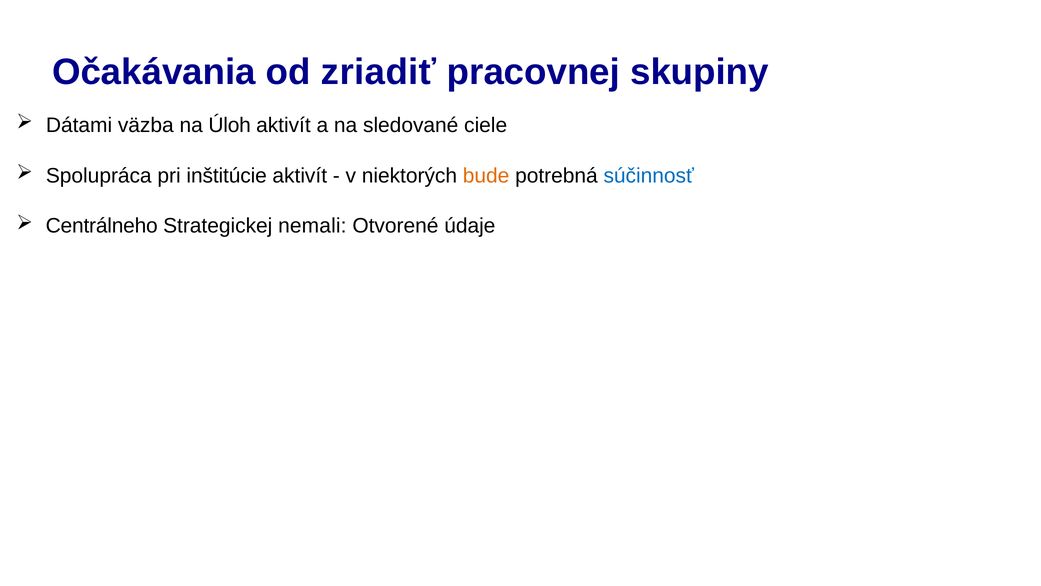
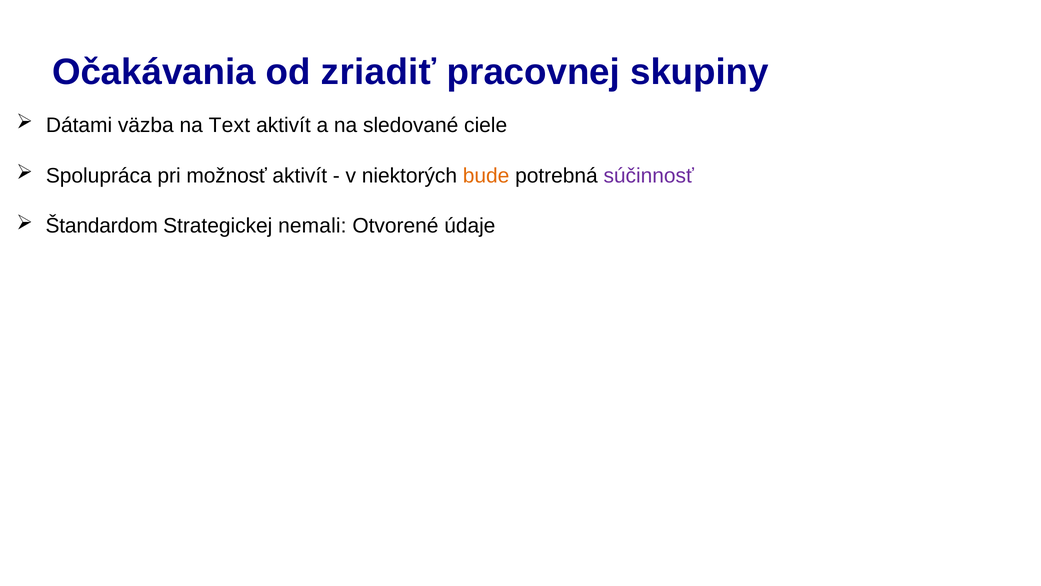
Úloh: Úloh -> Text
inštitúcie: inštitúcie -> možnosť
súčinnosť colour: blue -> purple
Centrálneho: Centrálneho -> Štandardom
